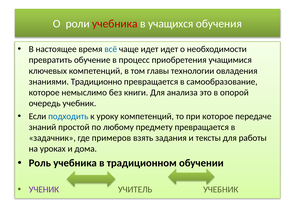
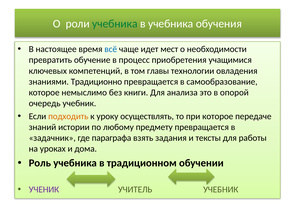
учебника at (115, 24) colour: red -> green
в учащихся: учащихся -> учебника
идет идет: идет -> мест
подходить colour: blue -> orange
уроку компетенций: компетенций -> осуществлять
простой: простой -> истории
примеров: примеров -> параграфа
